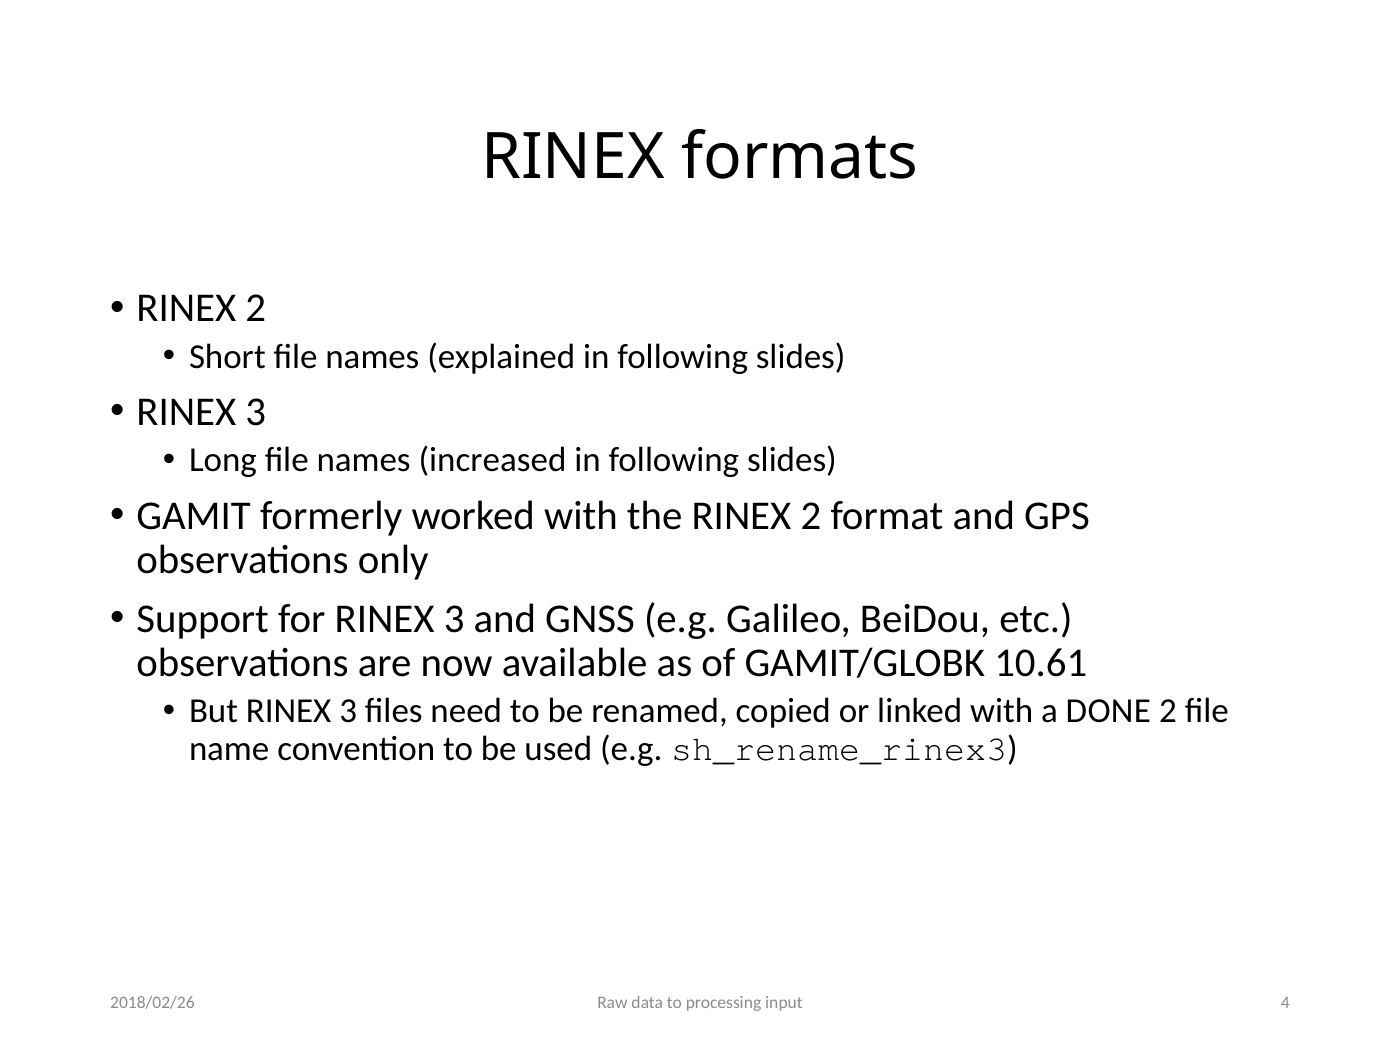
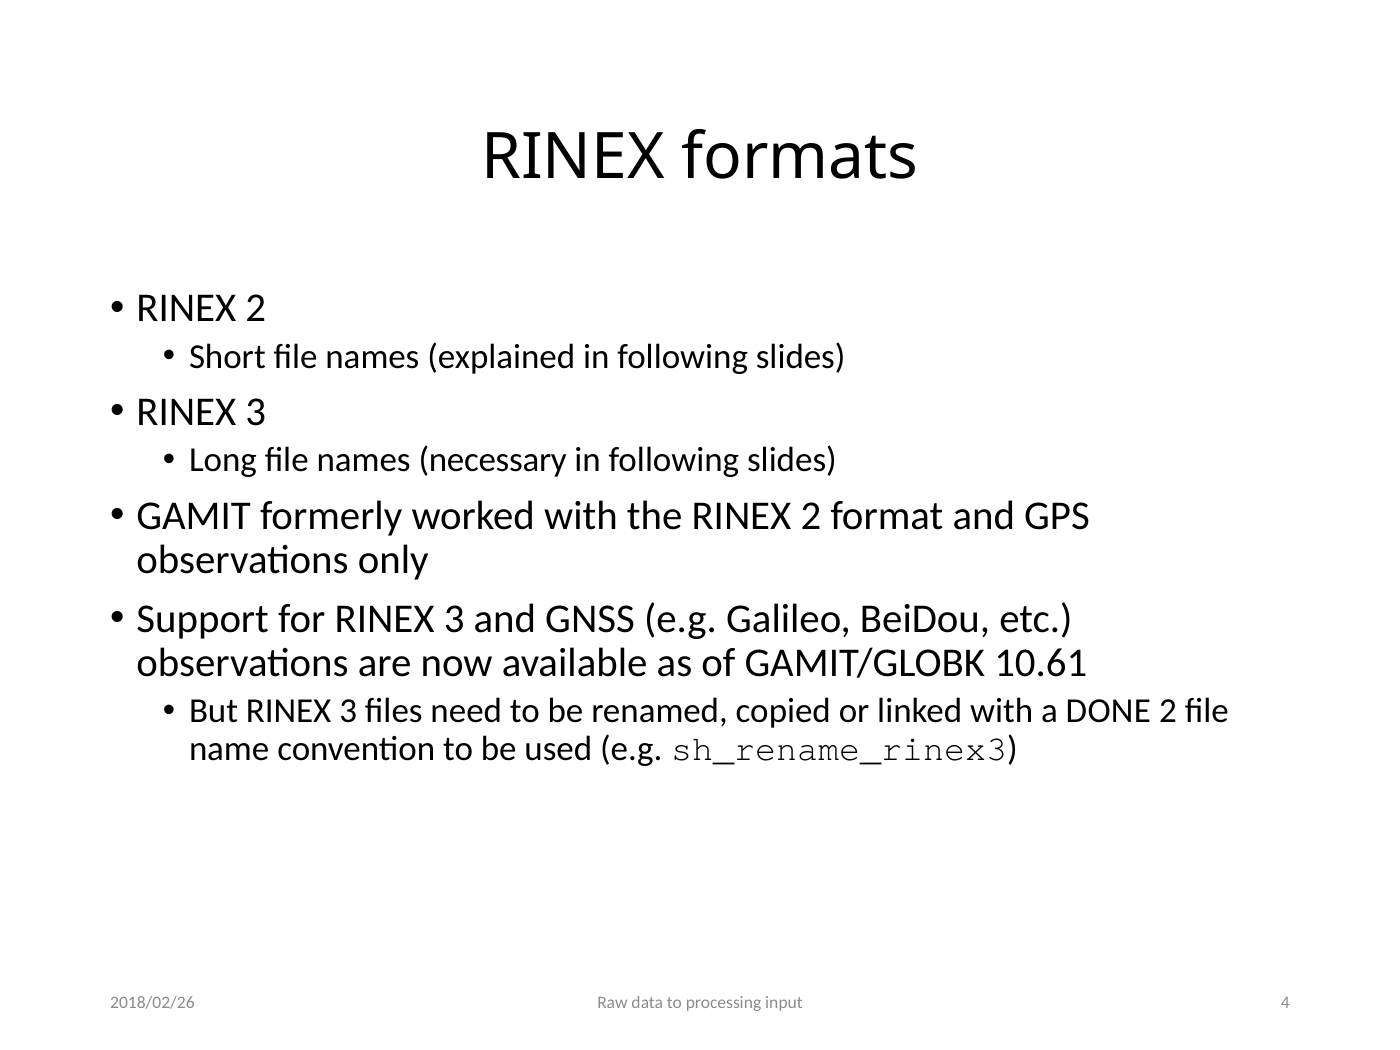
increased: increased -> necessary
